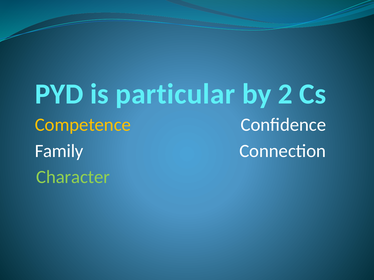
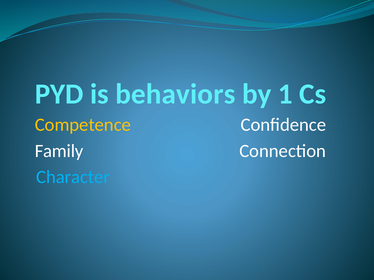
particular: particular -> behaviors
2: 2 -> 1
Character colour: light green -> light blue
